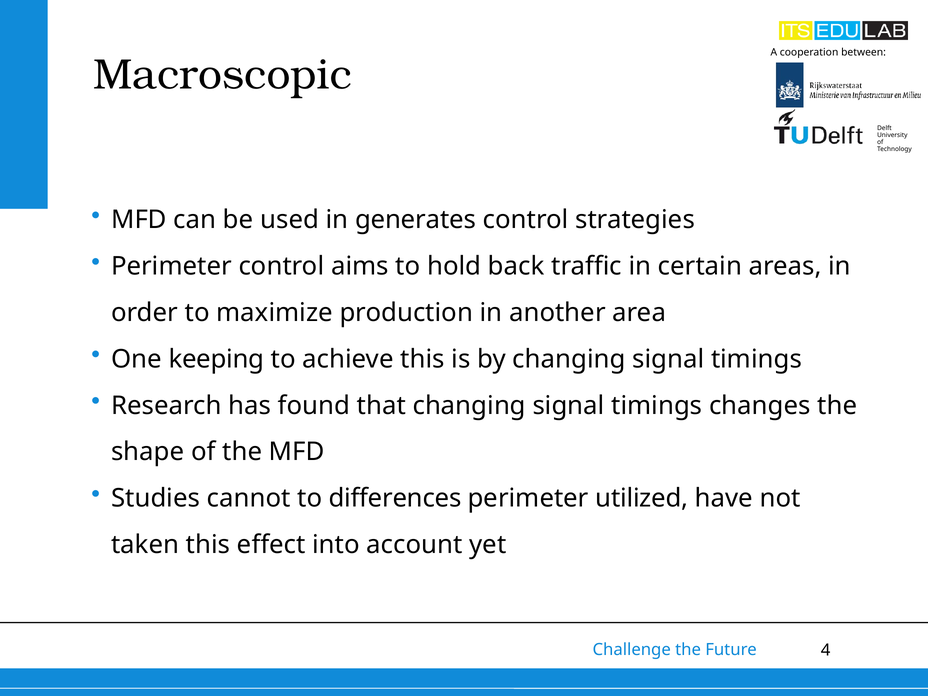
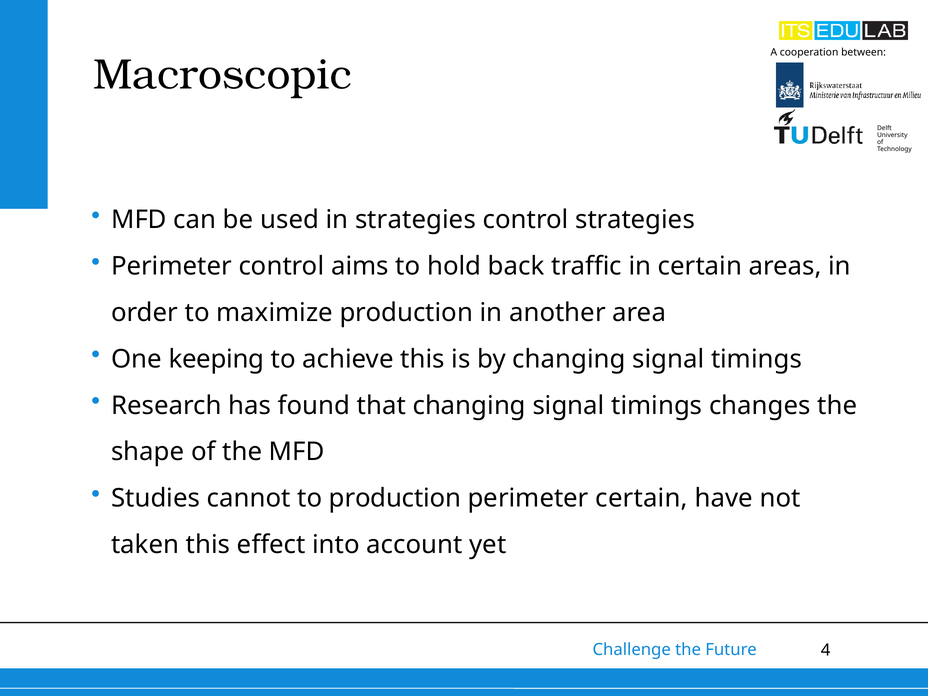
in generates: generates -> strategies
to differences: differences -> production
perimeter utilized: utilized -> certain
